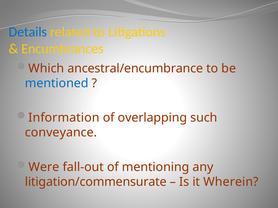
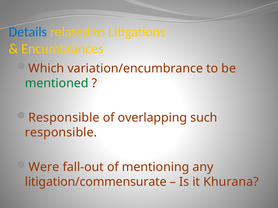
ancestral/encumbrance: ancestral/encumbrance -> variation/encumbrance
mentioned colour: blue -> green
Information at (64, 118): Information -> Responsible
conveyance at (61, 133): conveyance -> responsible
Wherein: Wherein -> Khurana
